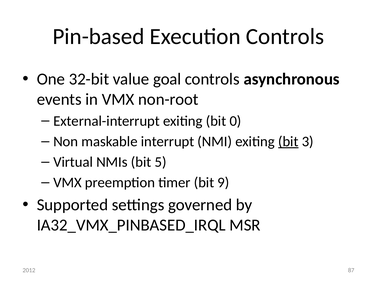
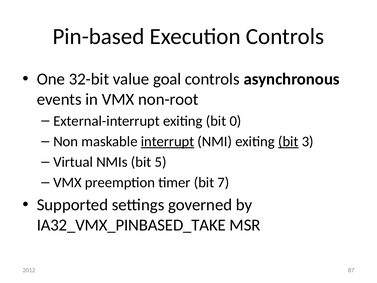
interrupt underline: none -> present
9: 9 -> 7
IA32_VMX_PINBASED_IRQL: IA32_VMX_PINBASED_IRQL -> IA32_VMX_PINBASED_TAKE
